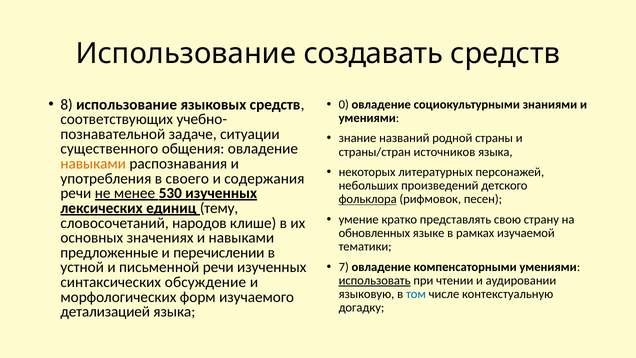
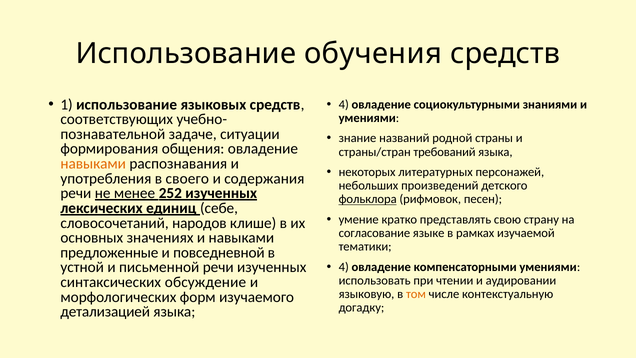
создавать: создавать -> обучения
8: 8 -> 1
0 at (344, 104): 0 -> 4
существенного: существенного -> формирования
источников: источников -> требований
530: 530 -> 252
тему: тему -> себе
обновленных: обновленных -> согласование
перечислении: перечислении -> повседневной
7 at (344, 267): 7 -> 4
использовать underline: present -> none
том colour: blue -> orange
